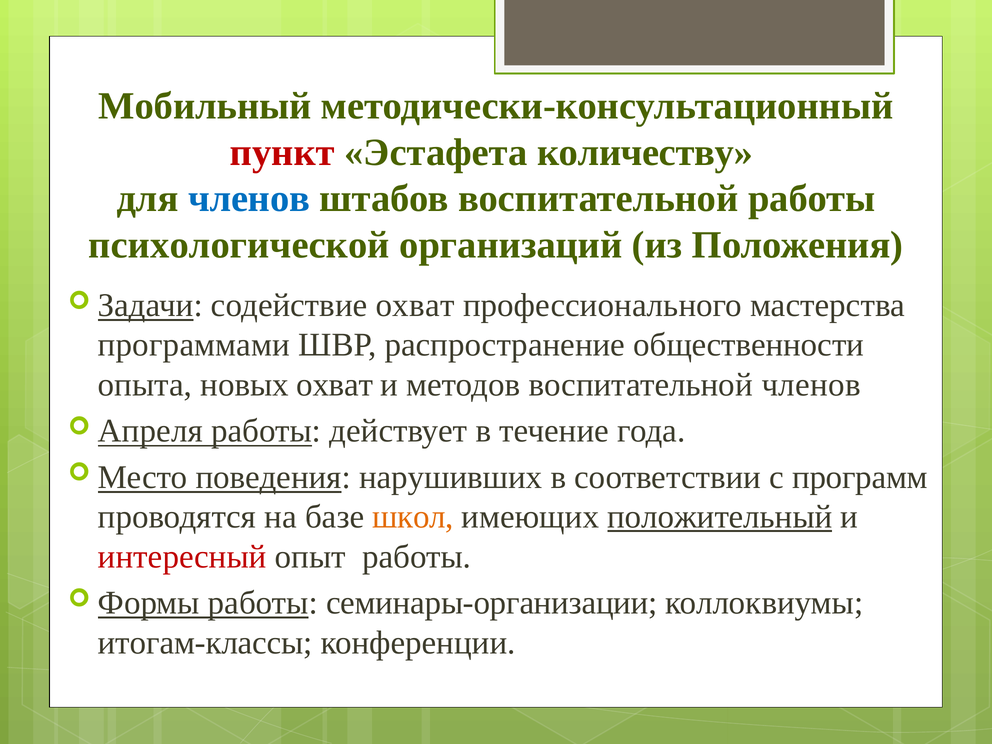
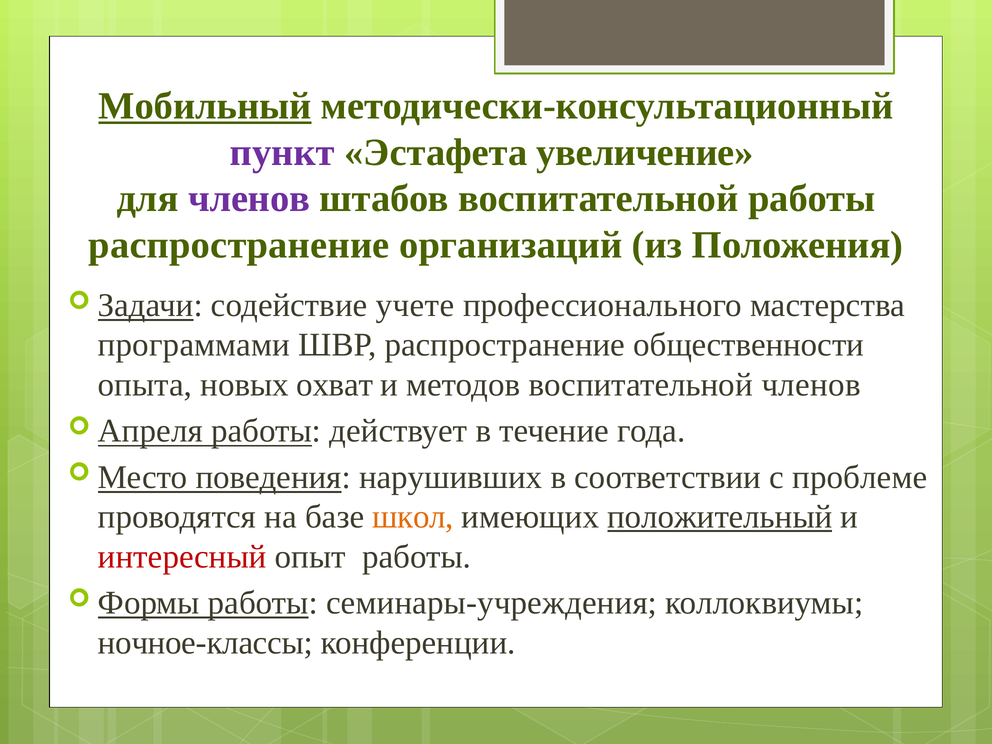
Мобильный underline: none -> present
пункт colour: red -> purple
количеству: количеству -> увеличение
членов at (249, 199) colour: blue -> purple
психологической at (239, 245): психологической -> распространение
содействие охват: охват -> учете
программ: программ -> проблеме
семинары-организации: семинары-организации -> семинары-учреждения
итогам-классы: итогам-классы -> ночное-классы
